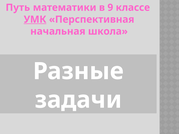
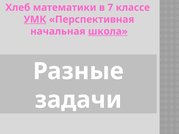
Путь: Путь -> Хлеб
9: 9 -> 7
школа underline: none -> present
